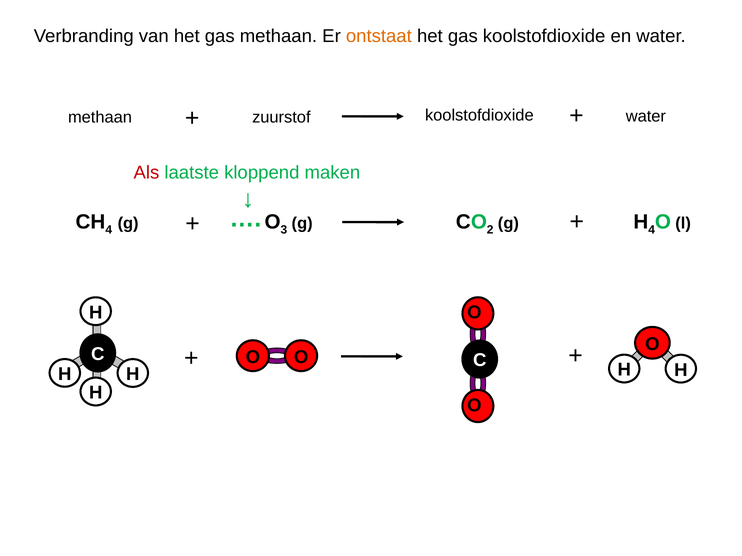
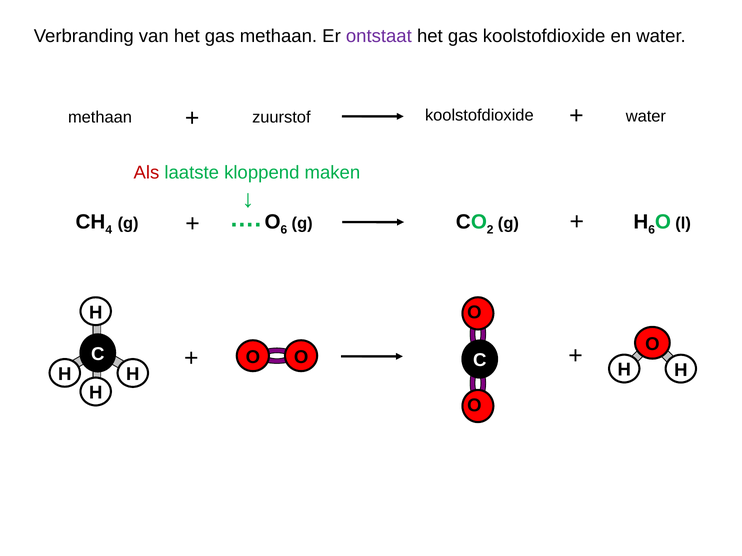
ontstaat colour: orange -> purple
O 3: 3 -> 6
H 4: 4 -> 6
